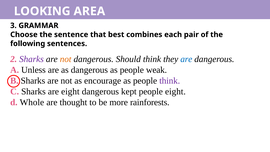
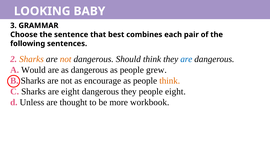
AREA: AREA -> BABY
Sharks at (31, 59) colour: purple -> orange
Unless: Unless -> Would
weak: weak -> grew
think at (170, 81) colour: purple -> orange
dangerous kept: kept -> they
Whole: Whole -> Unless
rainforests: rainforests -> workbook
